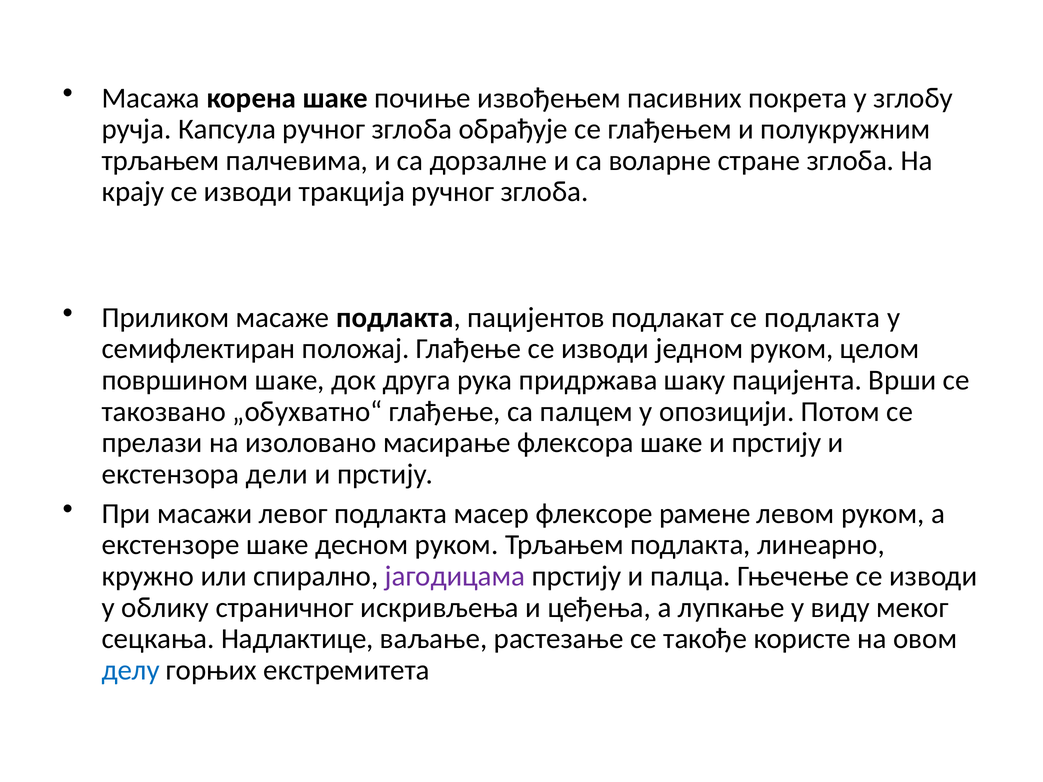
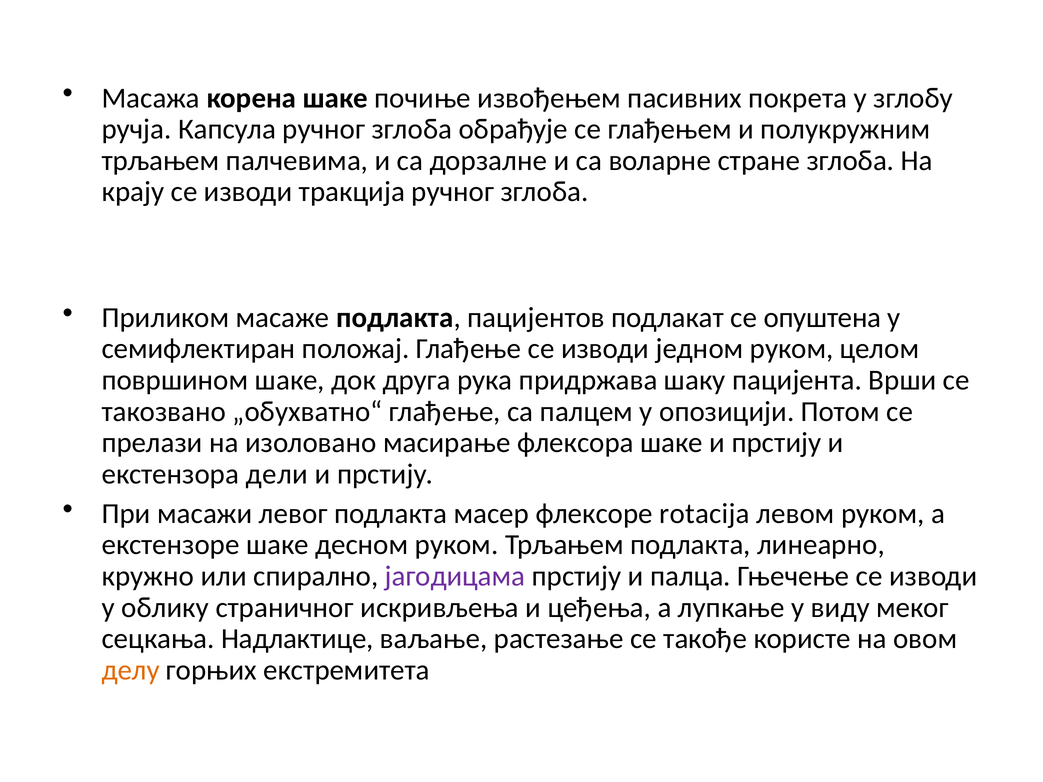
се подлакта: подлакта -> опуштена
рамене: рамене -> rotacija
делу colour: blue -> orange
